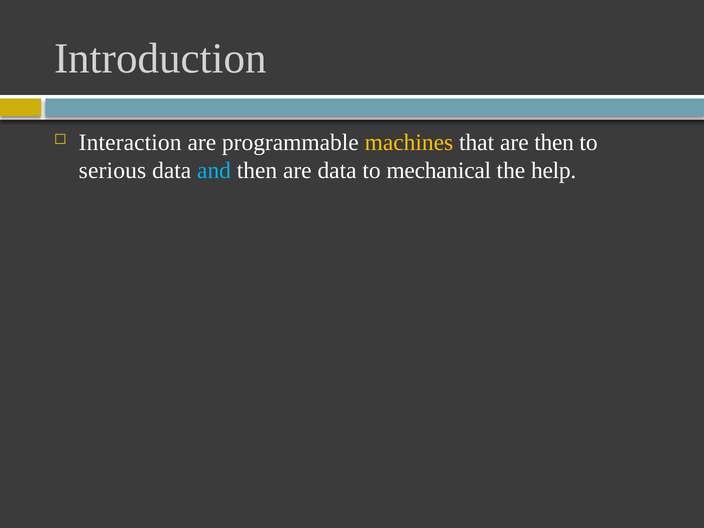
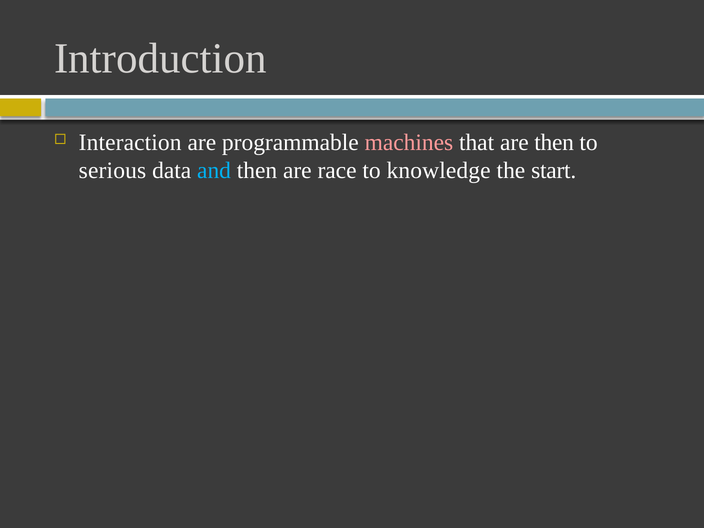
machines colour: yellow -> pink
are data: data -> race
mechanical: mechanical -> knowledge
help: help -> start
